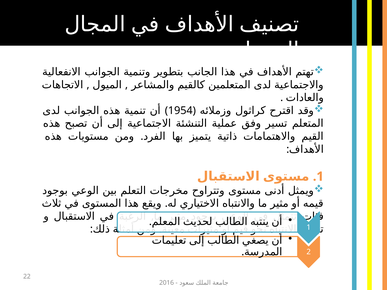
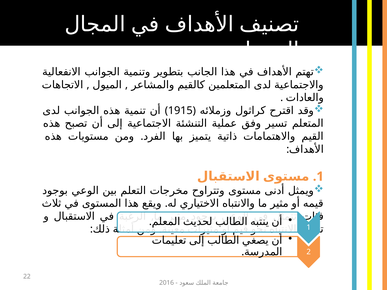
1954: 1954 -> 1915
